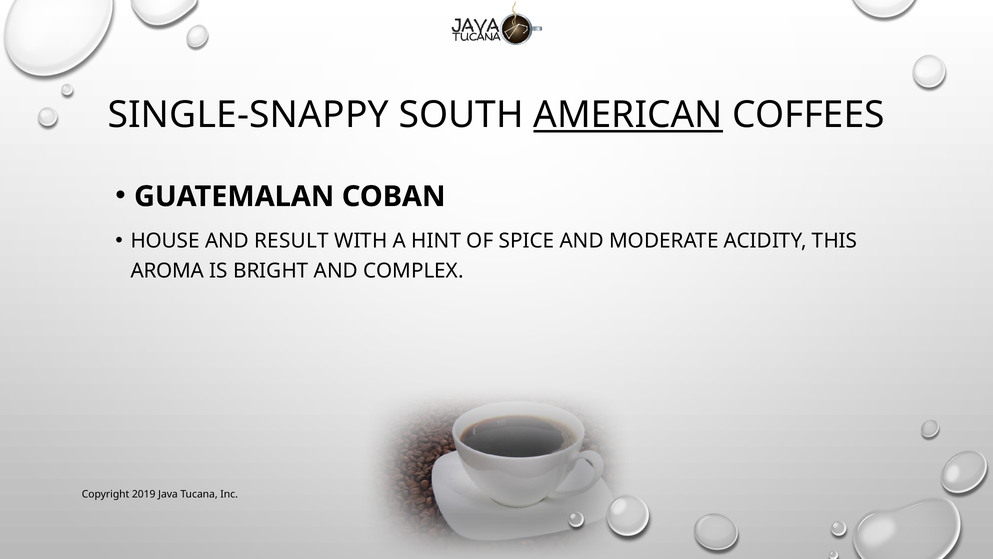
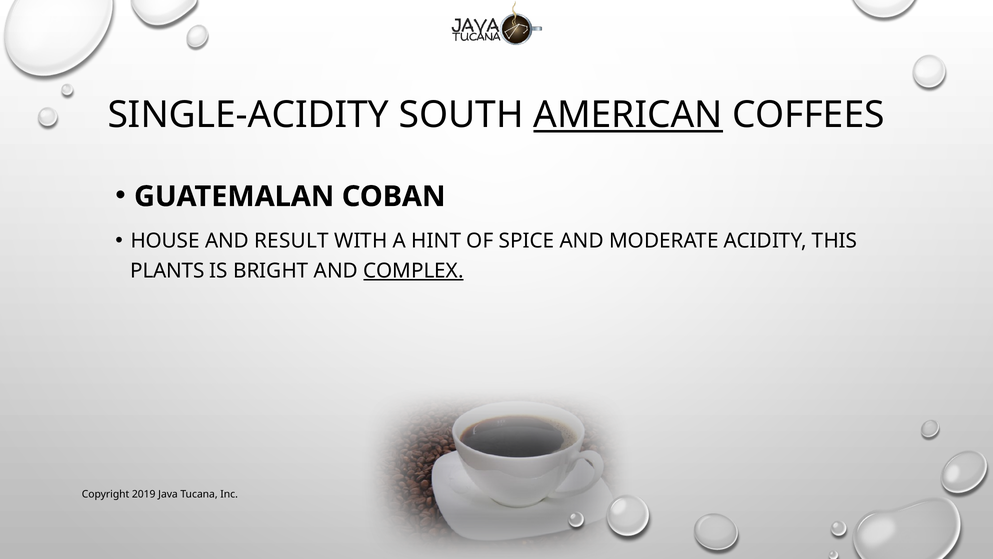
SINGLE-SNAPPY: SINGLE-SNAPPY -> SINGLE-ACIDITY
AROMA: AROMA -> PLANTS
COMPLEX underline: none -> present
